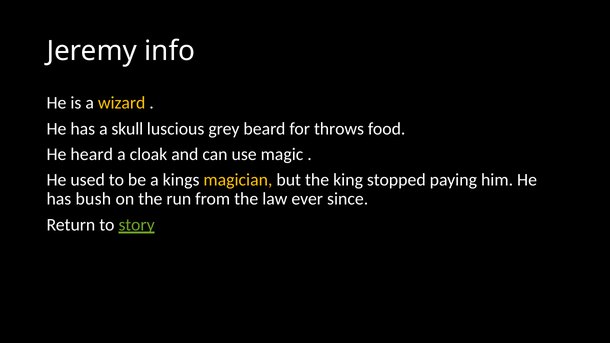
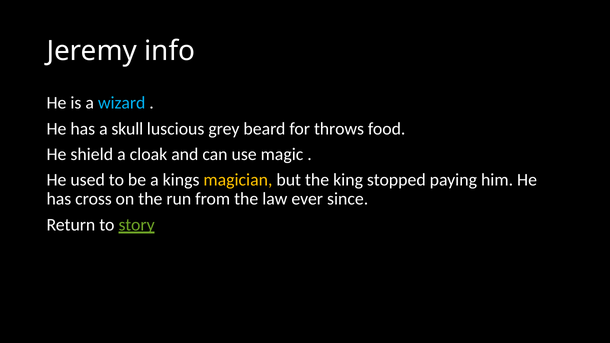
wizard colour: yellow -> light blue
heard: heard -> shield
bush: bush -> cross
